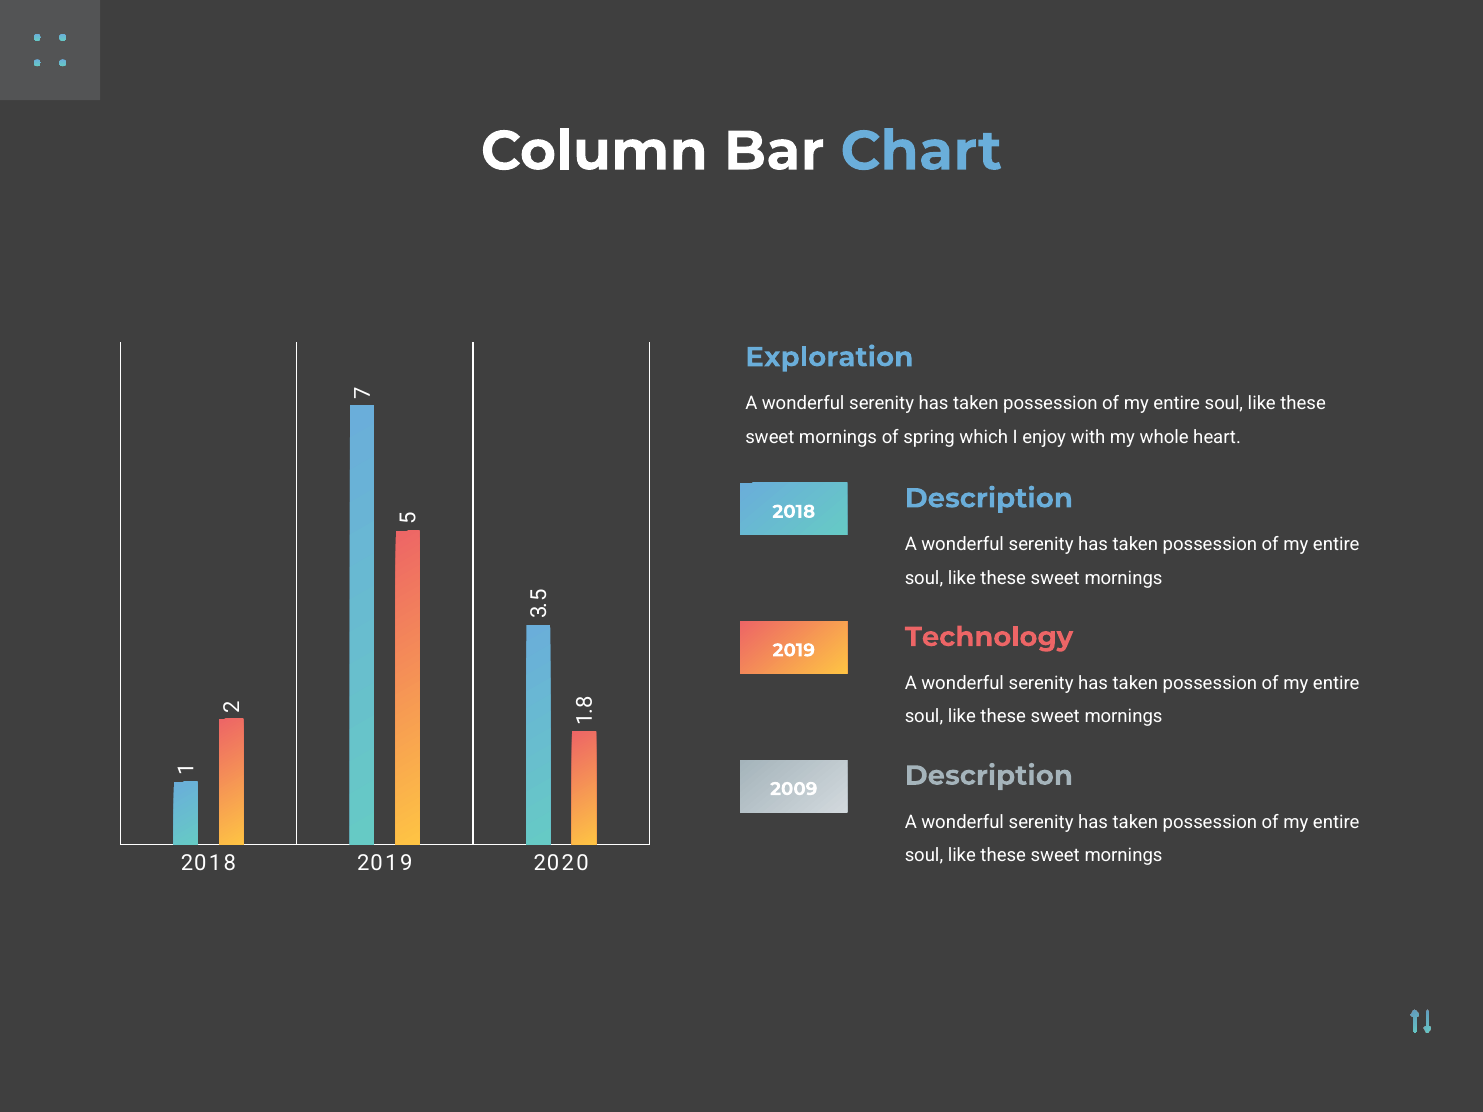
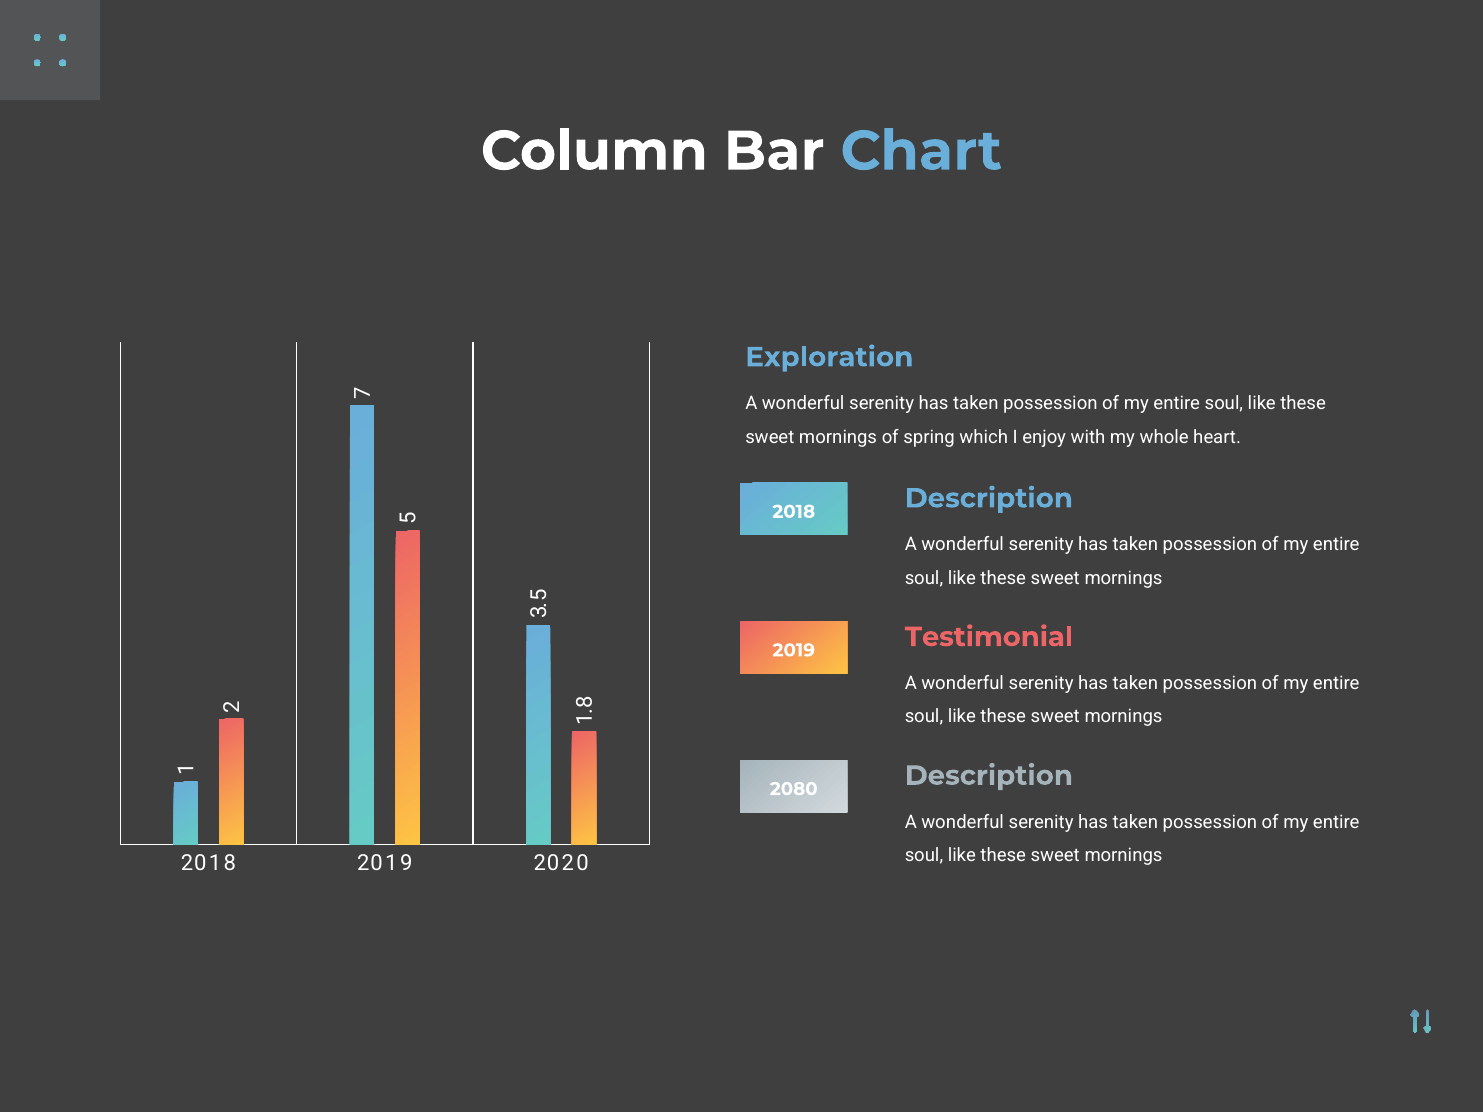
Technology: Technology -> Testimonial
2009: 2009 -> 2080
